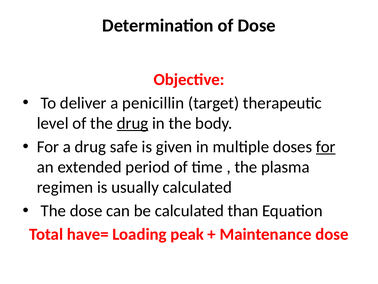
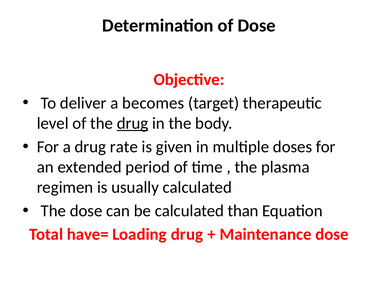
penicillin: penicillin -> becomes
safe: safe -> rate
for at (326, 147) underline: present -> none
Loading peak: peak -> drug
